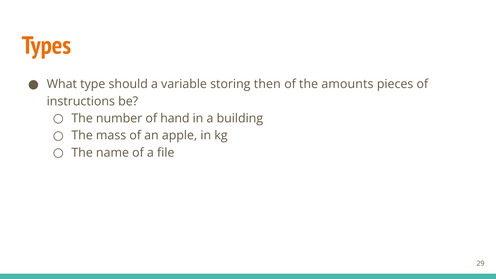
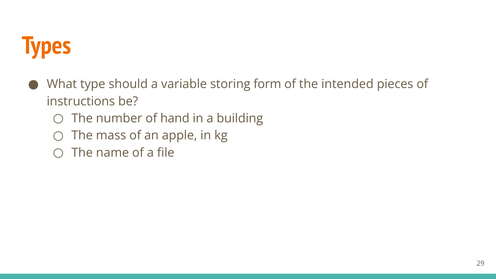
then: then -> form
amounts: amounts -> intended
